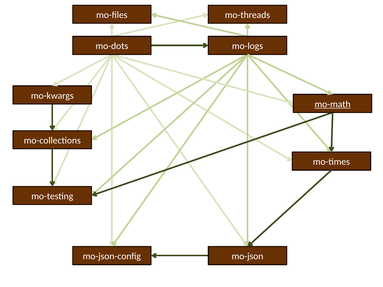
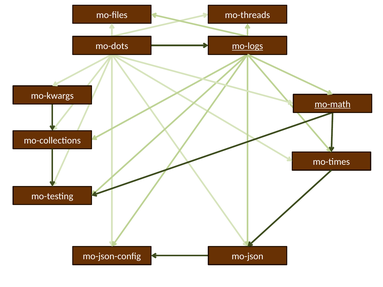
mo-logs underline: none -> present
